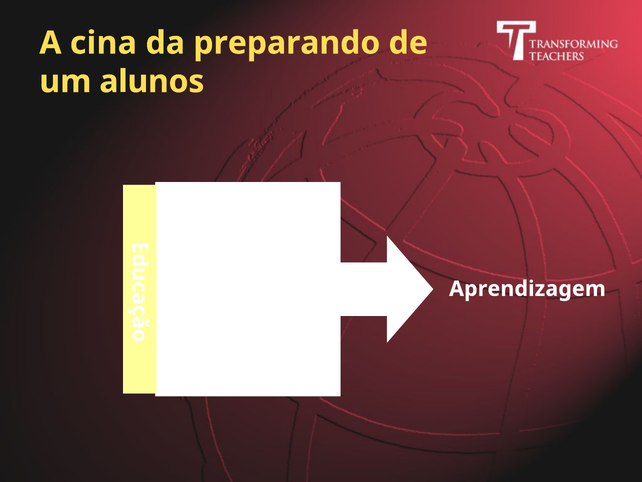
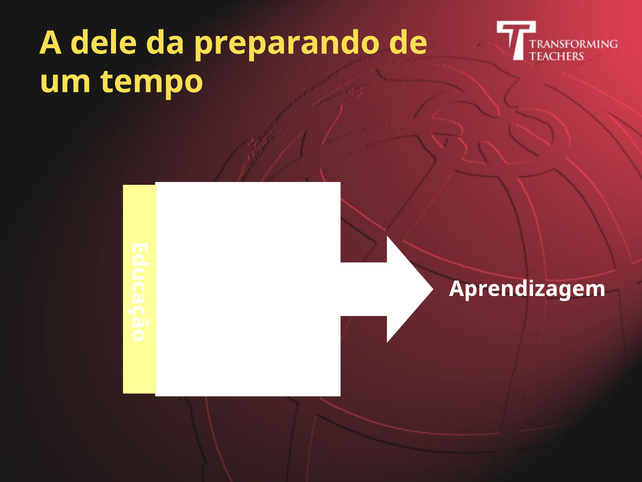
cina: cina -> dele
alunos: alunos -> tempo
